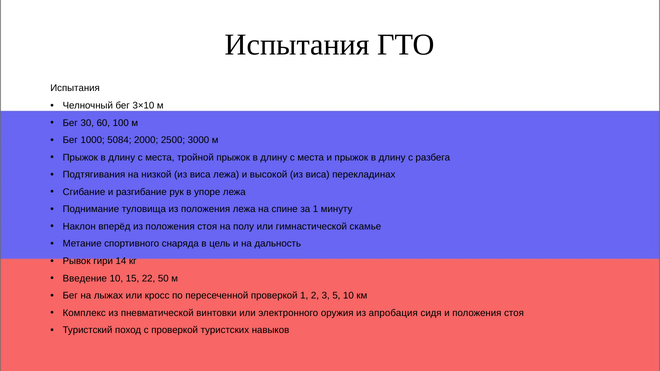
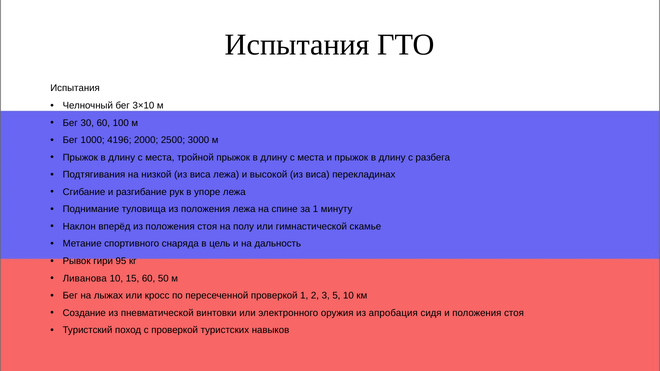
5084: 5084 -> 4196
14: 14 -> 95
Введение: Введение -> Ливанова
15 22: 22 -> 60
Комплекс: Комплекс -> Создание
